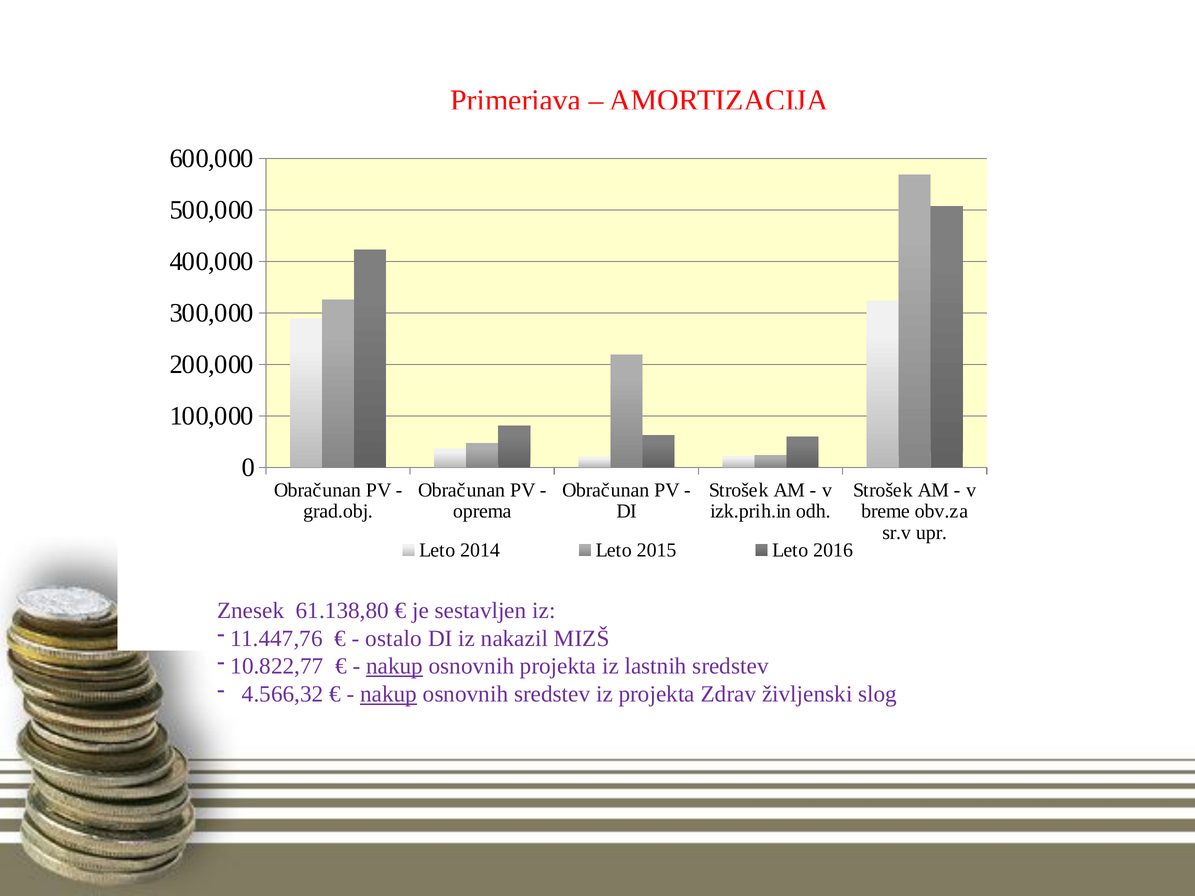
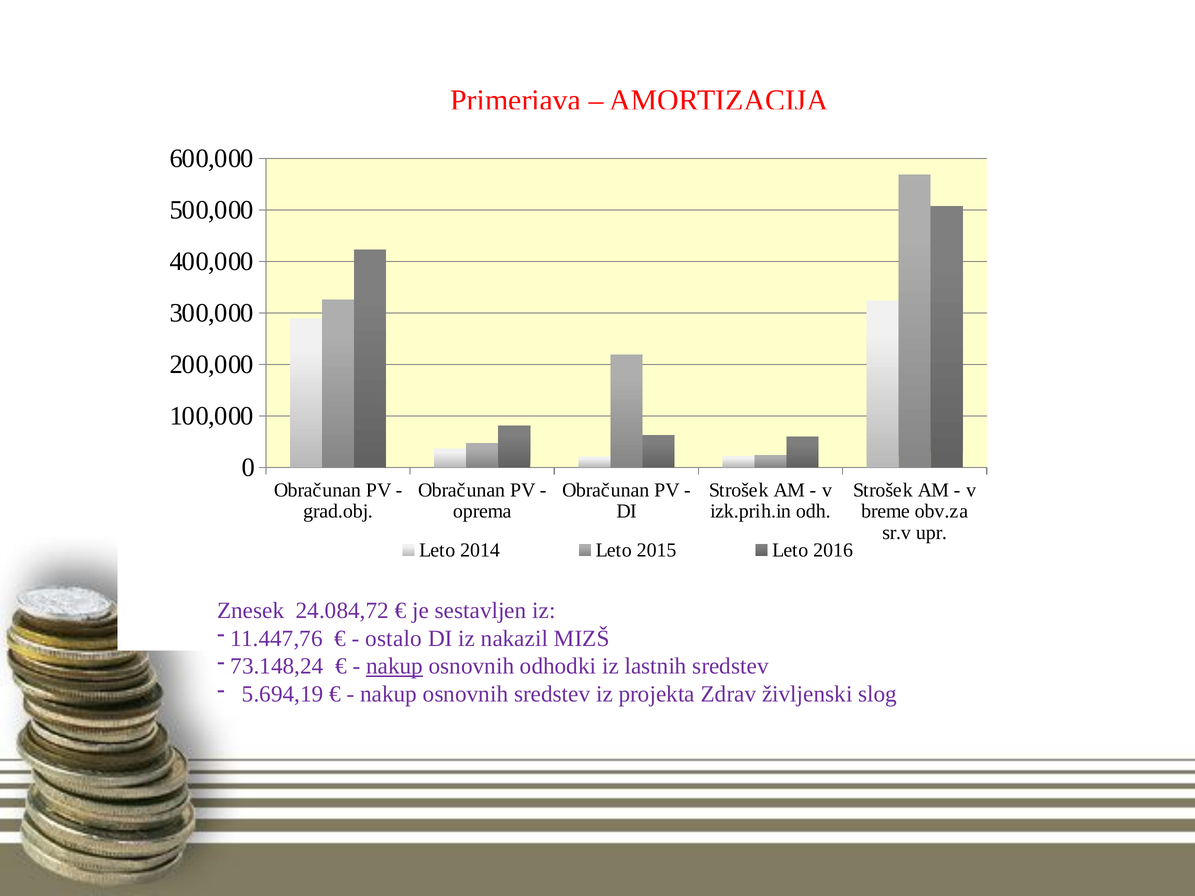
61.138,80: 61.138,80 -> 24.084,72
10.822,77: 10.822,77 -> 73.148,24
osnovnih projekta: projekta -> odhodki
4.566,32: 4.566,32 -> 5.694,19
nakup at (389, 694) underline: present -> none
